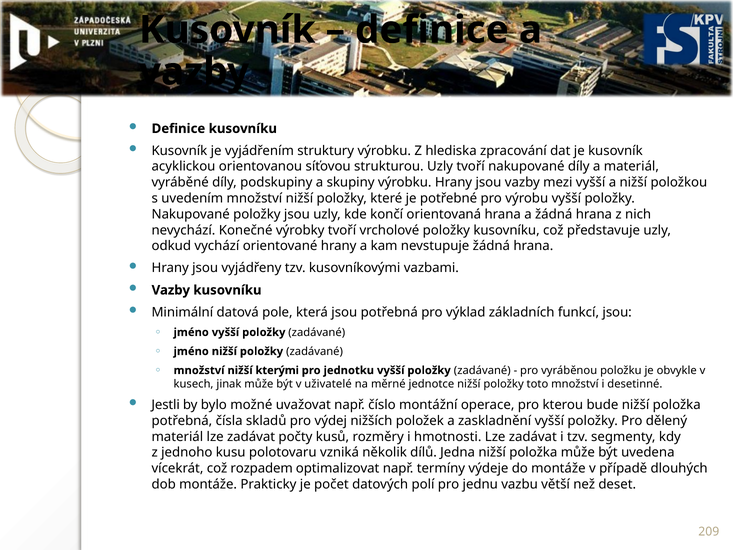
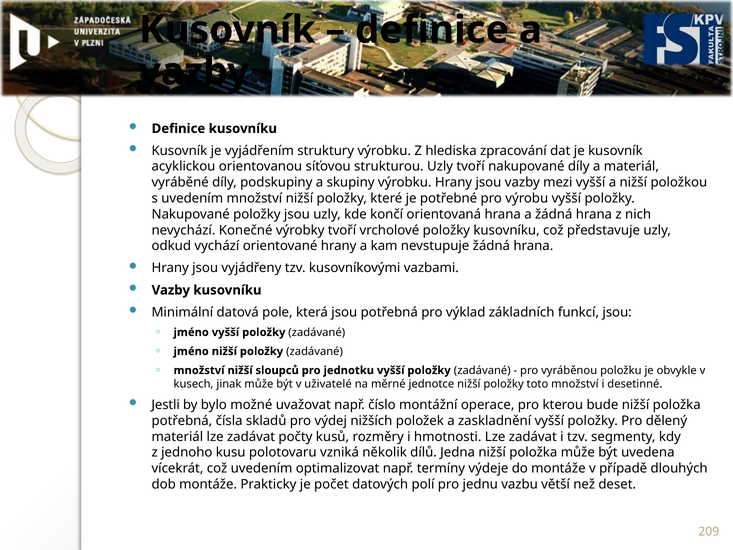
kterými: kterými -> sloupců
což rozpadem: rozpadem -> uvedením
